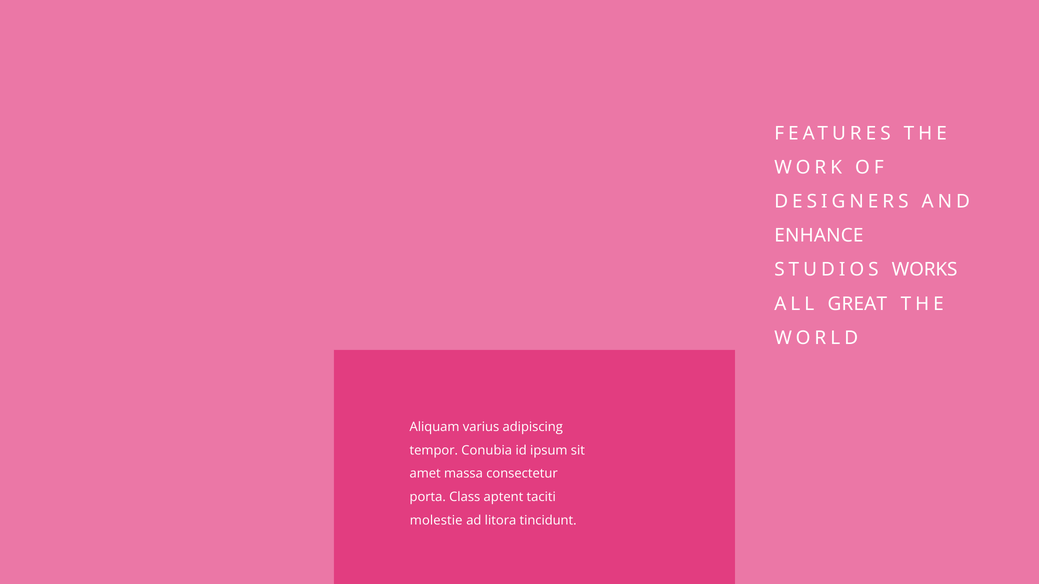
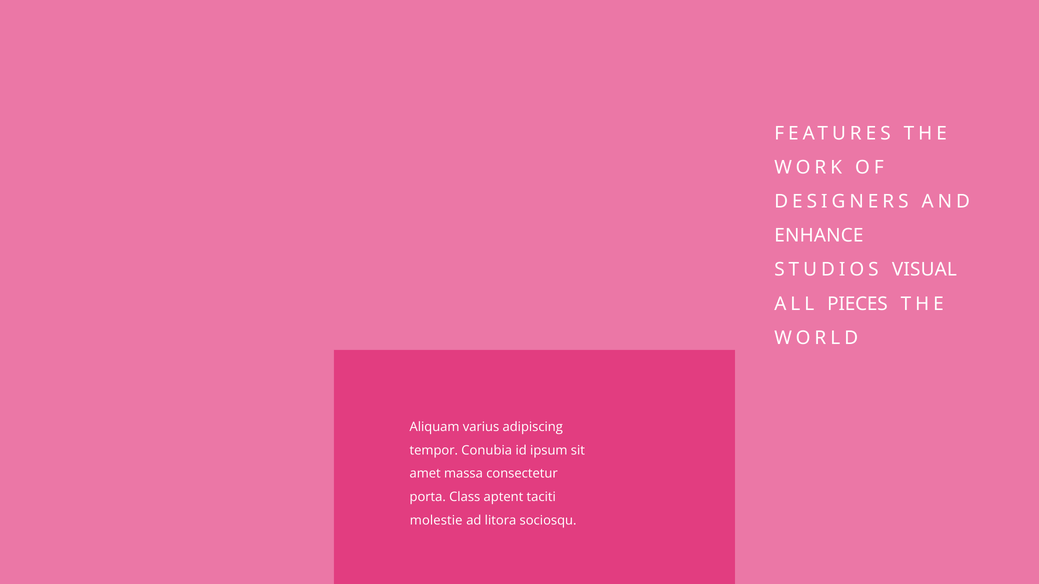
WORKS: WORKS -> VISUAL
GREAT: GREAT -> PIECES
tincidunt: tincidunt -> sociosqu
